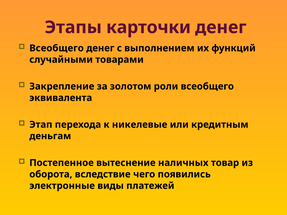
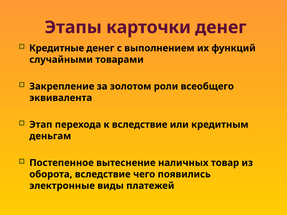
Всеобщего at (57, 48): Всеобщего -> Кредитные
к никелевые: никелевые -> вследствие
